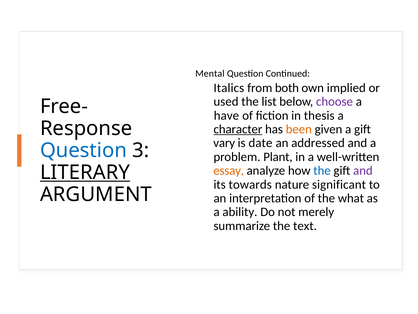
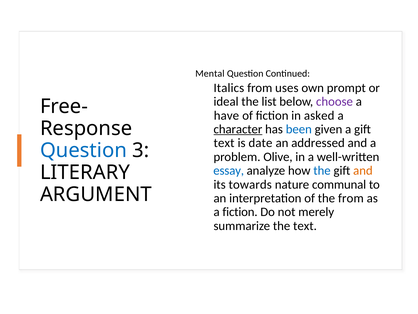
both: both -> uses
implied: implied -> prompt
used: used -> ideal
thesis: thesis -> asked
been colour: orange -> blue
vary at (224, 143): vary -> text
Plant: Plant -> Olive
essay colour: orange -> blue
and at (363, 170) colour: purple -> orange
LITERARY underline: present -> none
significant: significant -> communal
the what: what -> from
a ability: ability -> fiction
